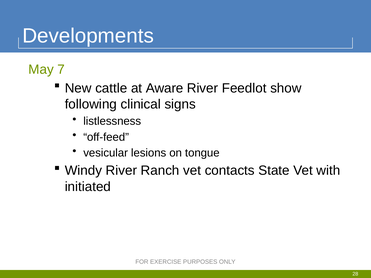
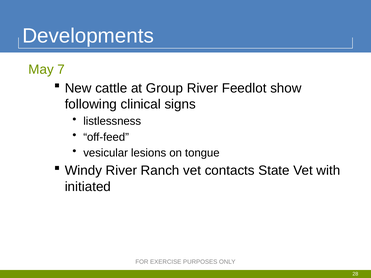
Aware: Aware -> Group
